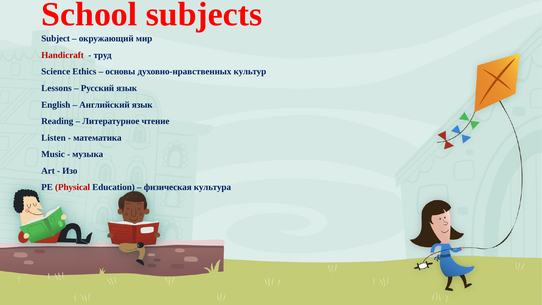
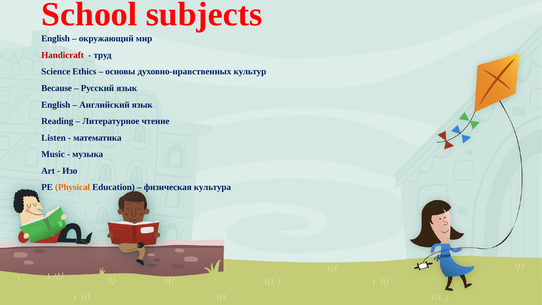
Subject at (56, 39): Subject -> English
Lessons: Lessons -> Because
Physical colour: red -> orange
